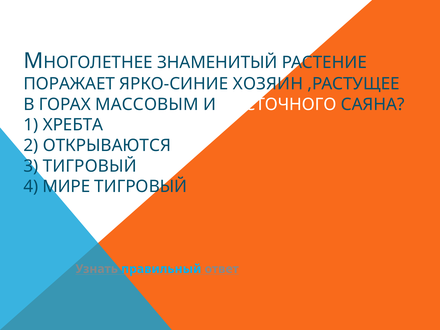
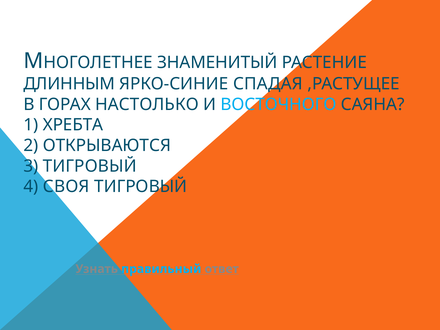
ПОРАЖАЕТ: ПОРАЖАЕТ -> ДЛИННЫМ
ХОЗЯИН: ХОЗЯИН -> СПАДАЯ
МАССОВЫМ: МАССОВЫМ -> НАСТОЛЬКО
ВОСТОЧНОГО colour: white -> light blue
МИРЕ: МИРЕ -> СВОЯ
